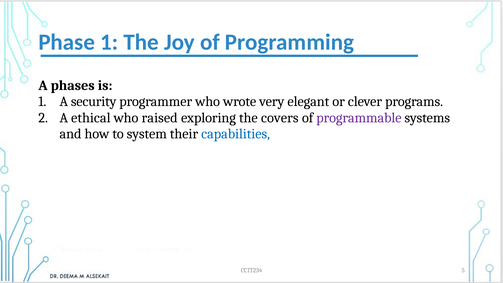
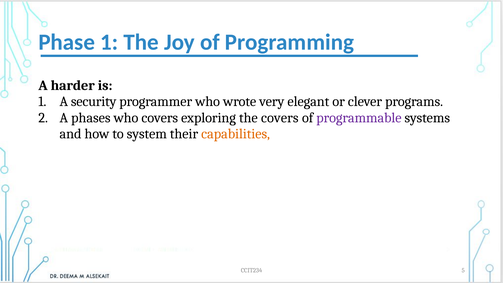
phases: phases -> harder
ethical: ethical -> phases
who raised: raised -> covers
capabilities colour: blue -> orange
